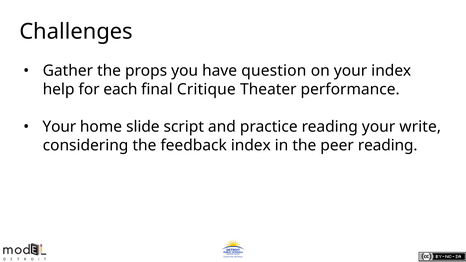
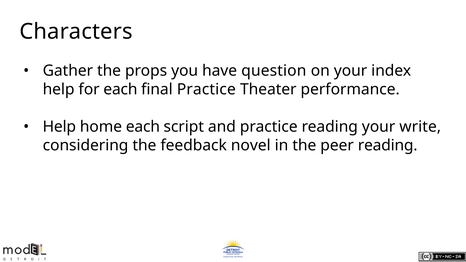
Challenges: Challenges -> Characters
final Critique: Critique -> Practice
Your at (59, 127): Your -> Help
home slide: slide -> each
feedback index: index -> novel
